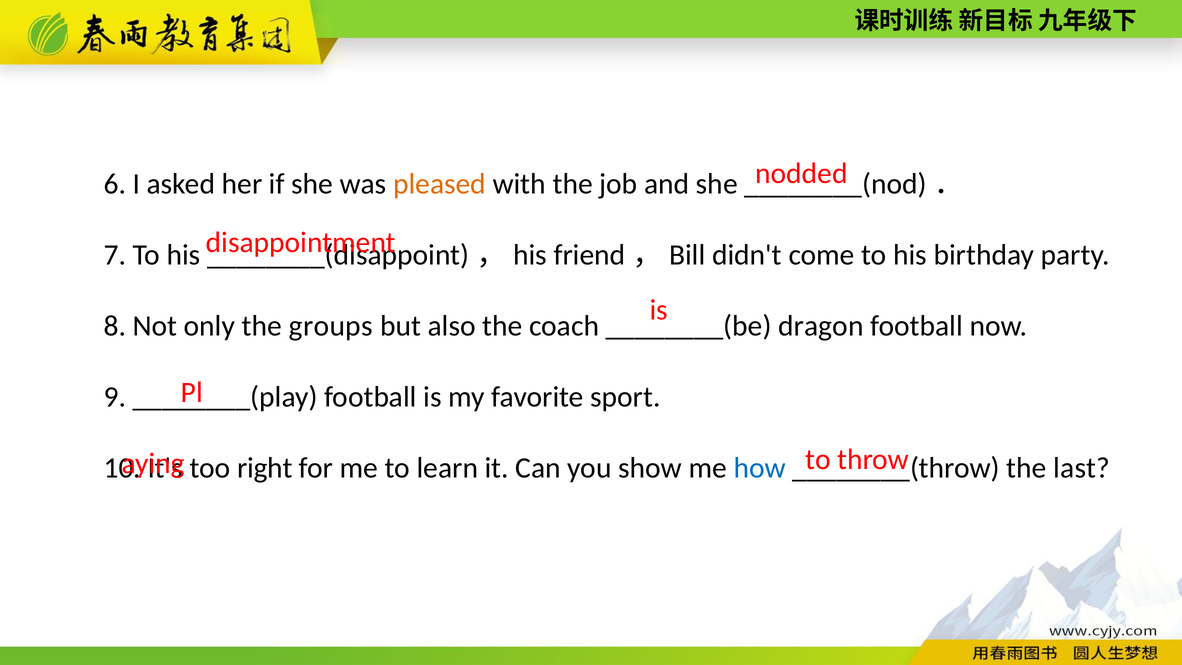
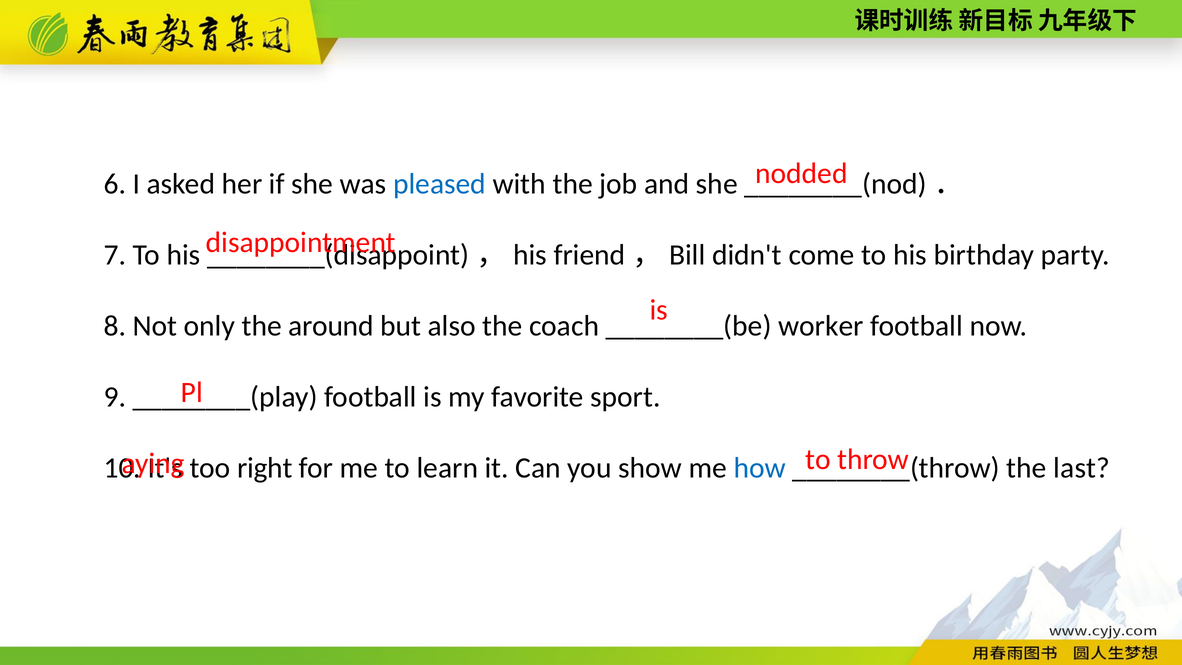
pleased colour: orange -> blue
groups: groups -> around
dragon: dragon -> worker
